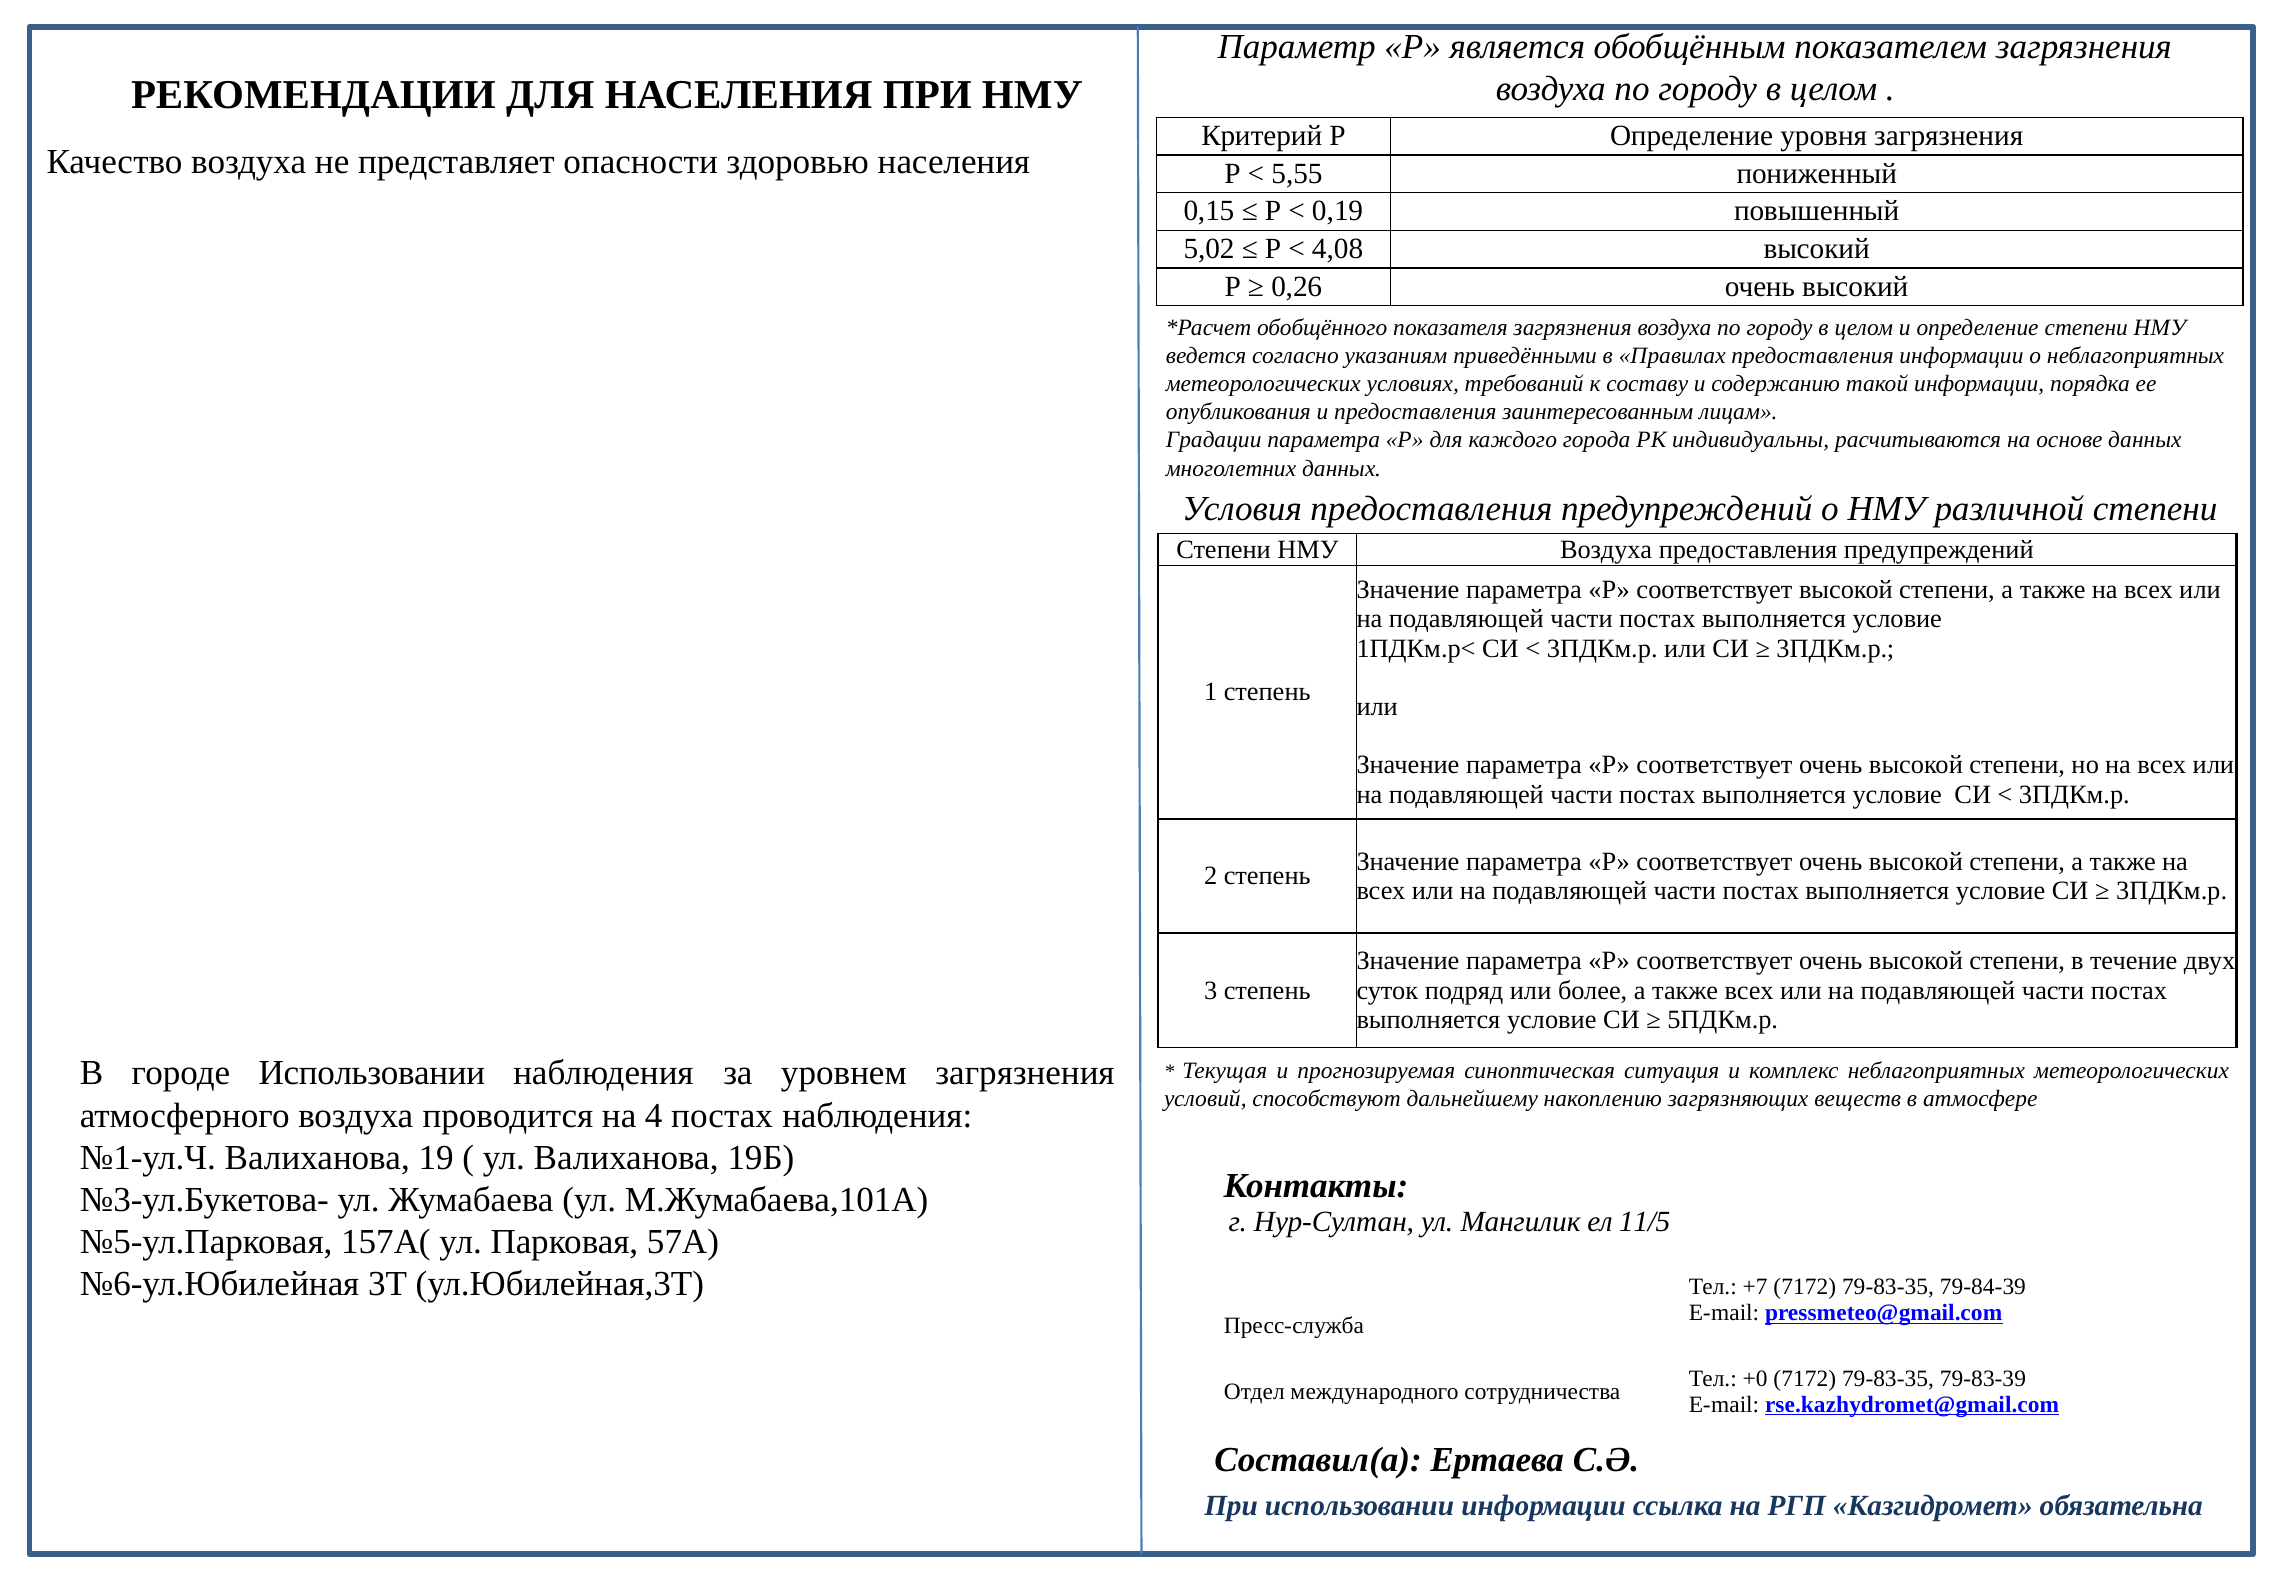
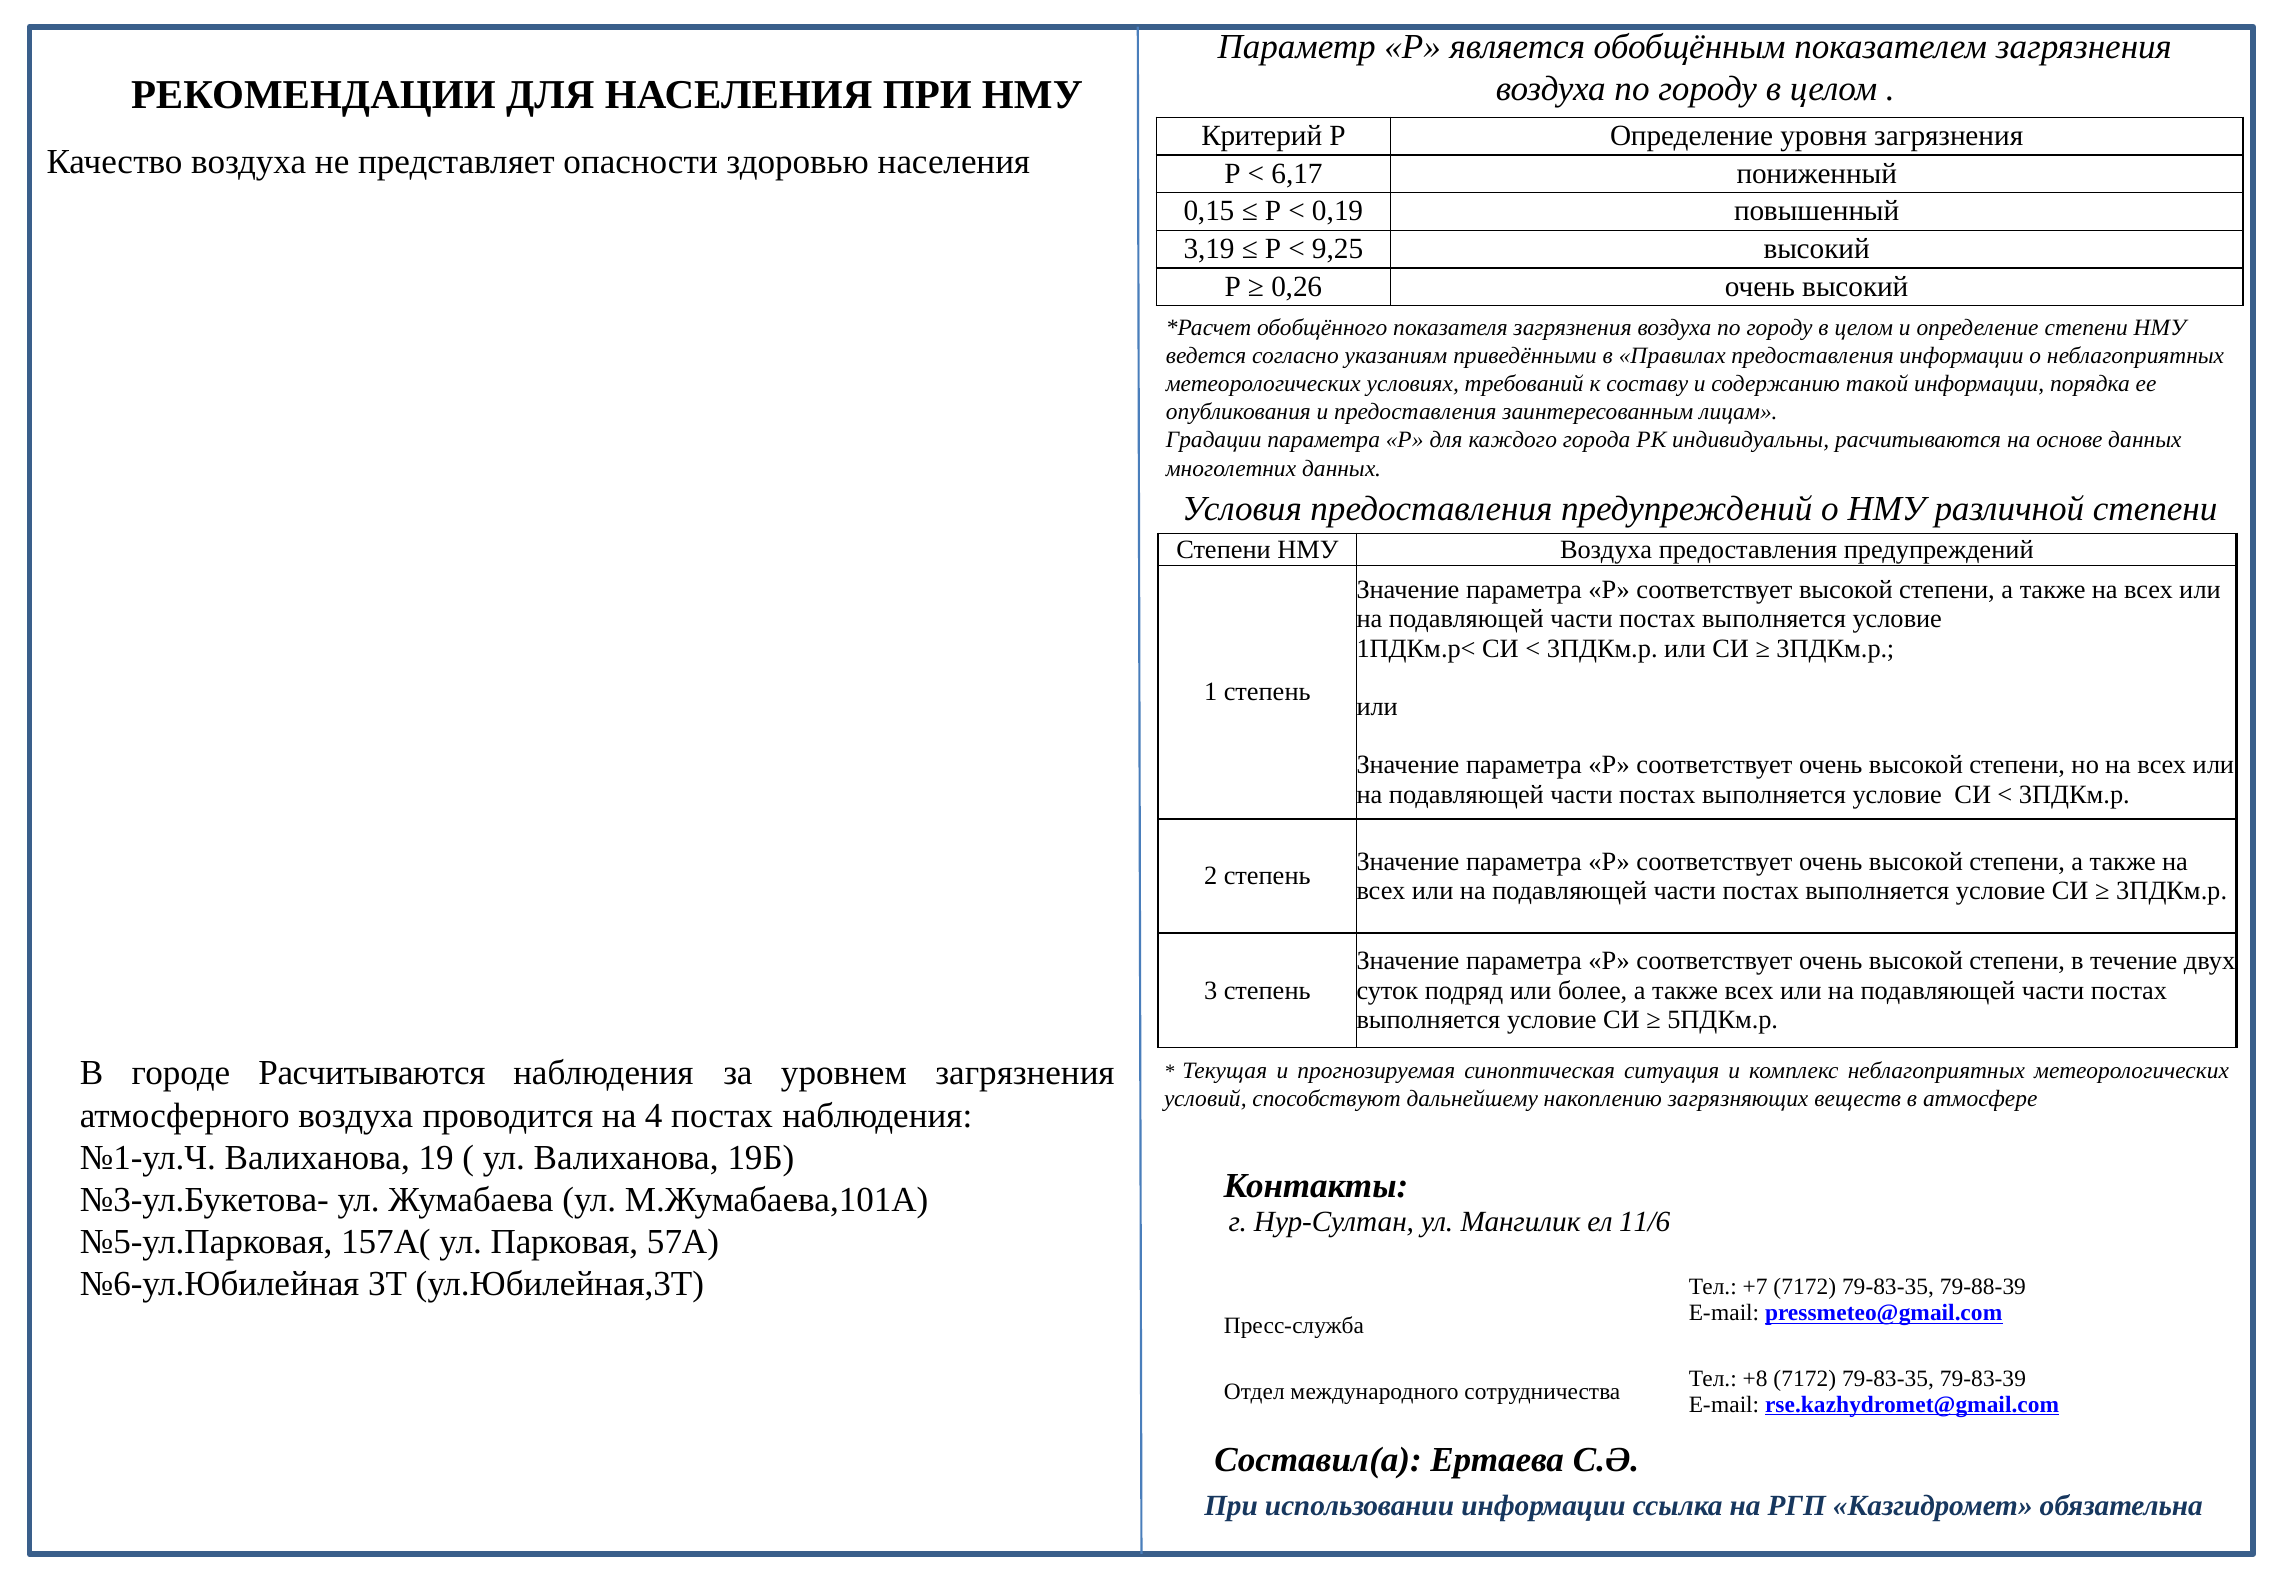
5,55: 5,55 -> 6,17
5,02: 5,02 -> 3,19
4,08: 4,08 -> 9,25
городе Использовании: Использовании -> Расчитываются
11/5: 11/5 -> 11/6
79-84-39: 79-84-39 -> 79-88-39
+0: +0 -> +8
